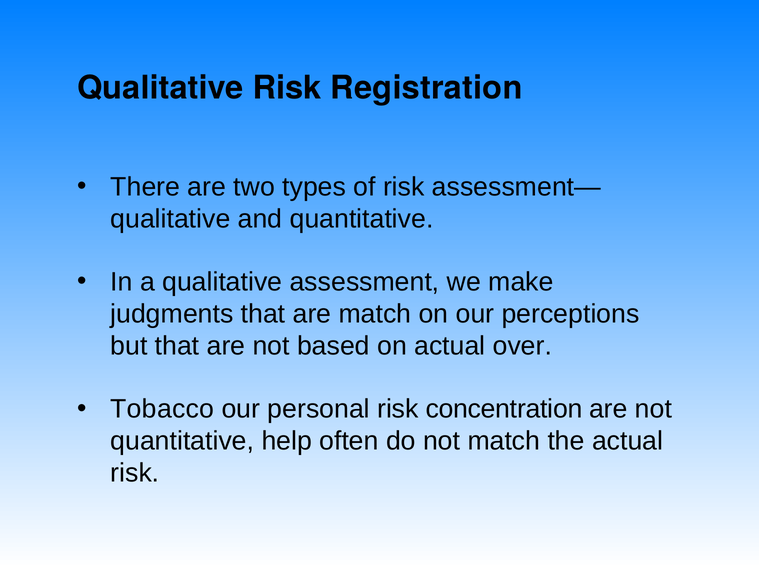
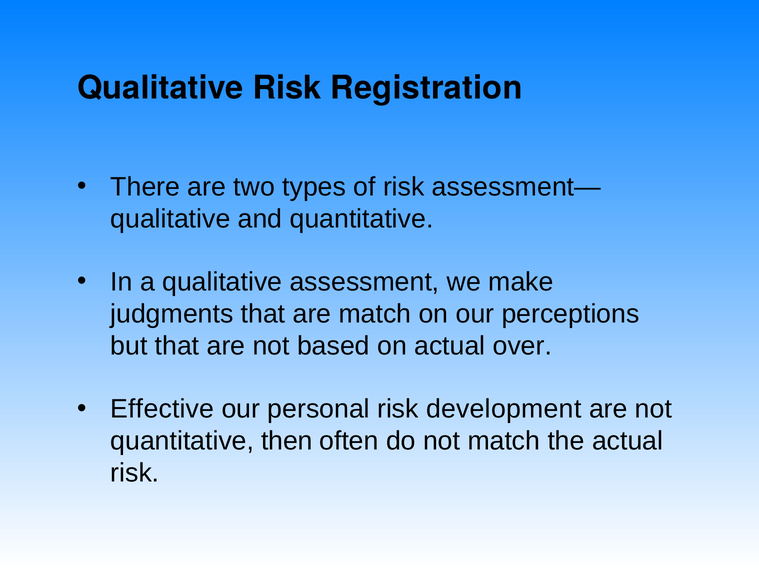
Tobacco: Tobacco -> Effective
concentration: concentration -> development
help: help -> then
